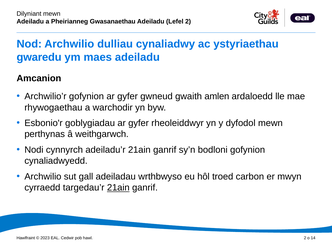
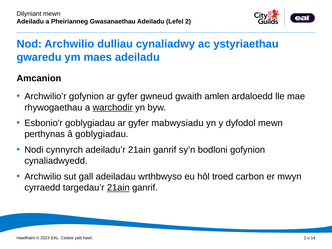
warchodir underline: none -> present
rheoleiddwyr: rheoleiddwyr -> mabwysiadu
â weithgarwch: weithgarwch -> goblygiadau
